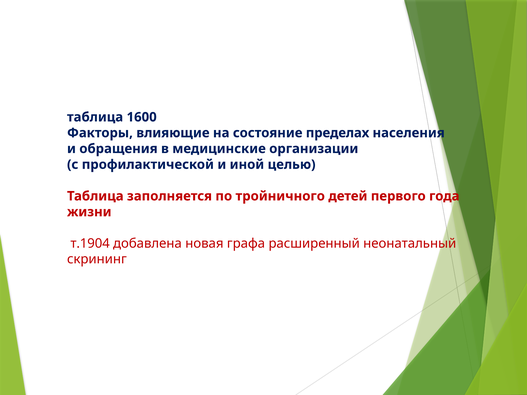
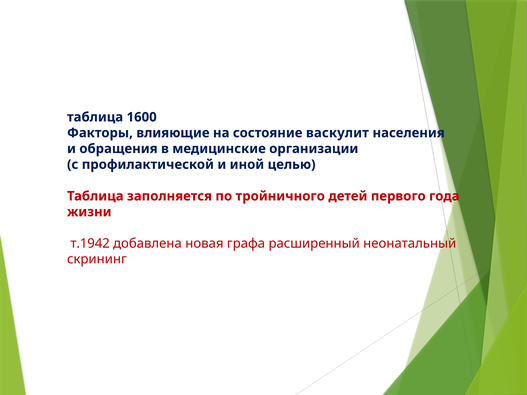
пределах: пределах -> васкулит
т.1904: т.1904 -> т.1942
